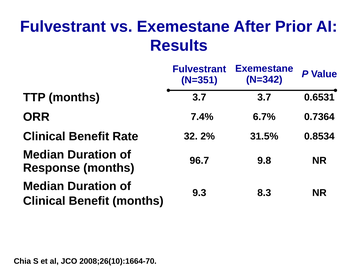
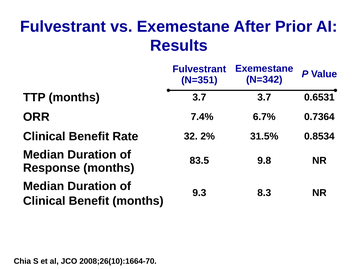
96.7: 96.7 -> 83.5
